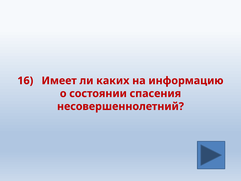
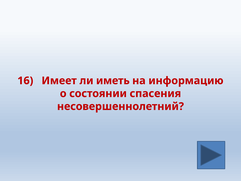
каких: каких -> иметь
